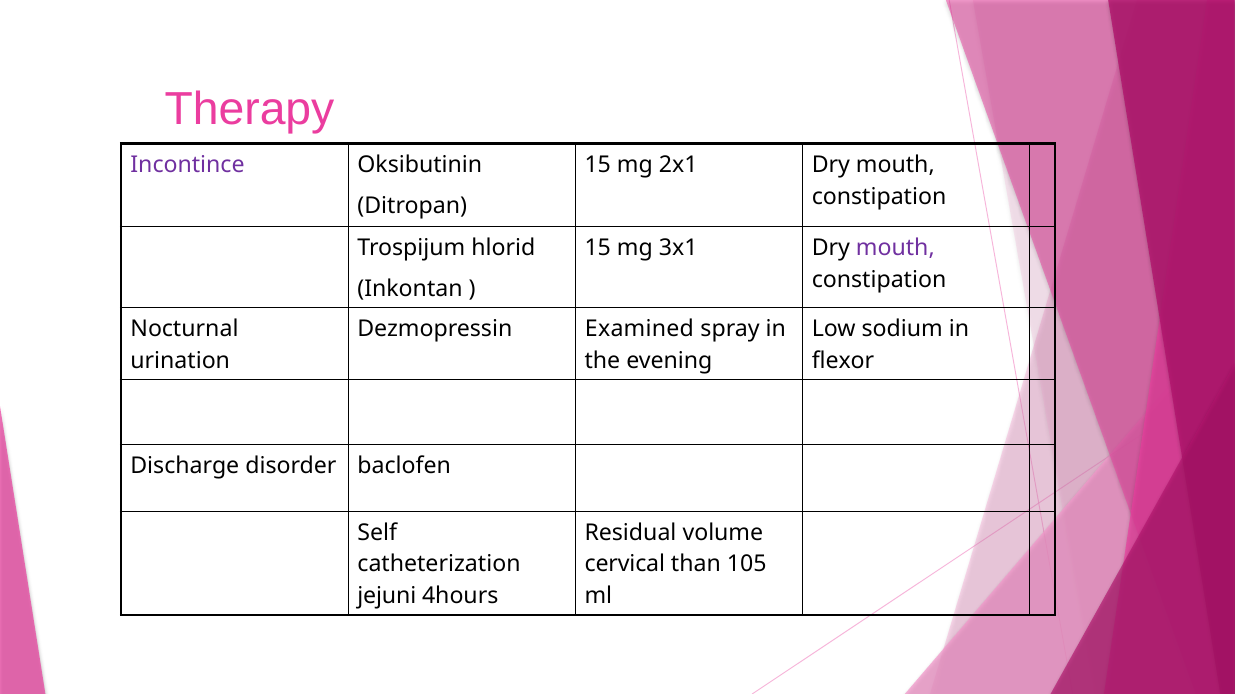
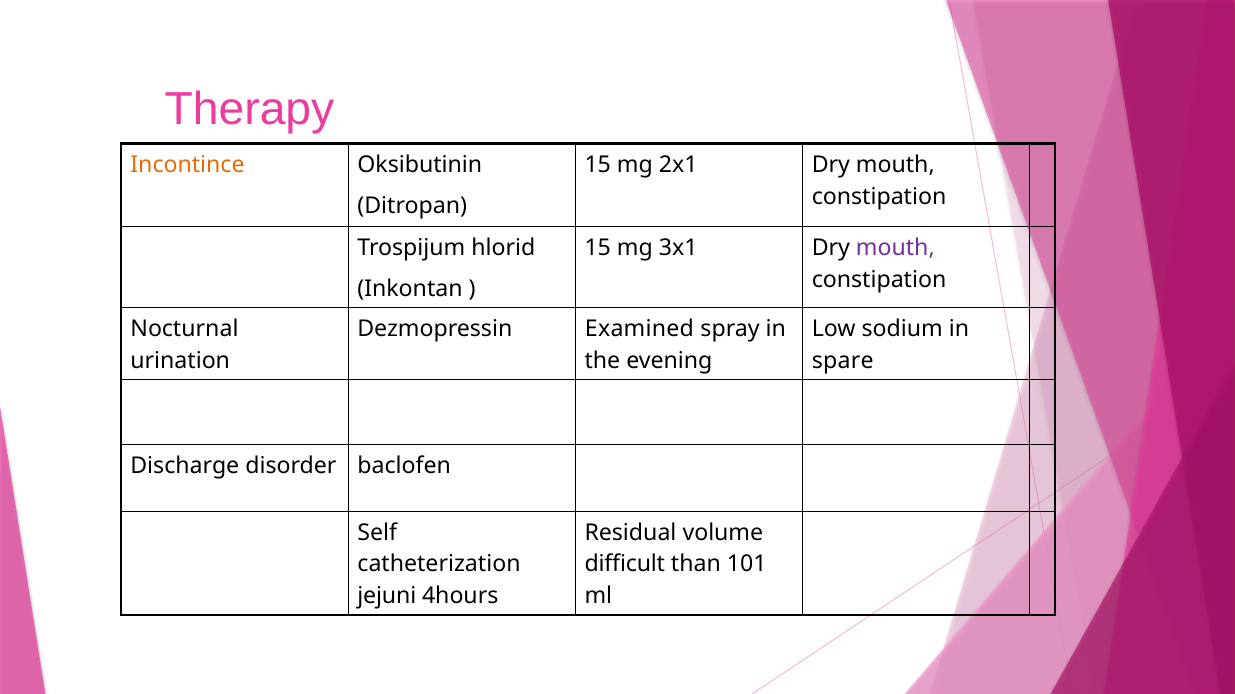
Incontince colour: purple -> orange
flexor: flexor -> spare
cervical: cervical -> difficult
105: 105 -> 101
